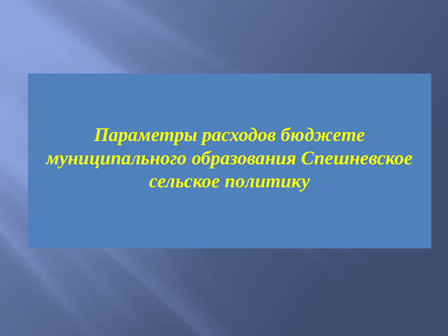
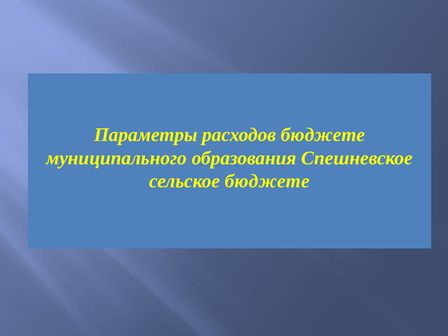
сельское политику: политику -> бюджете
